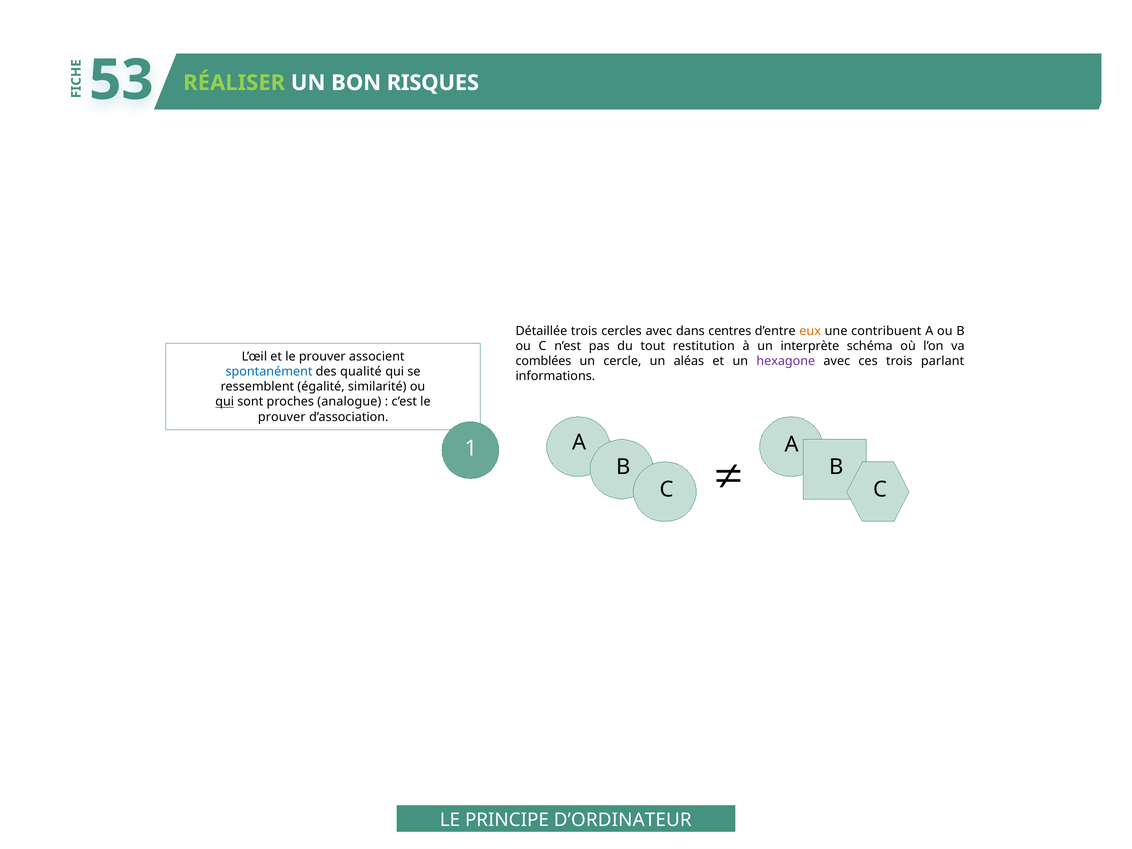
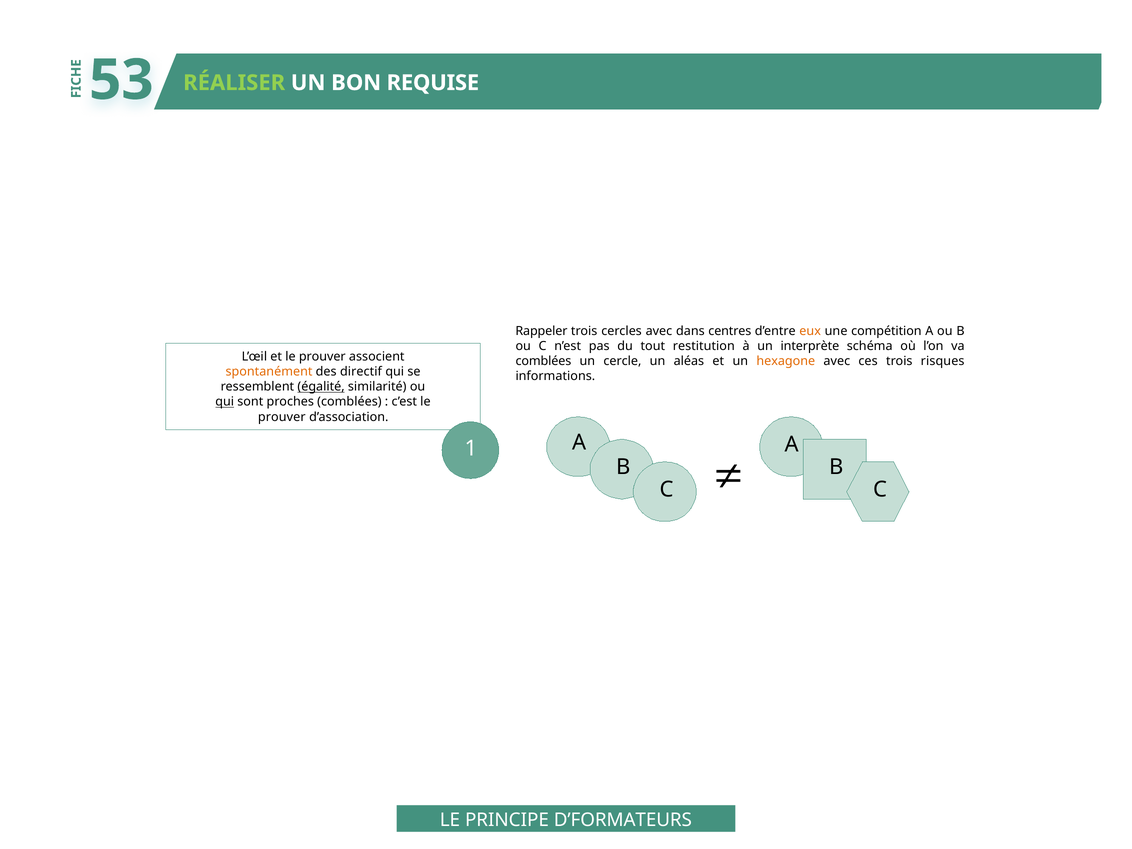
RISQUES: RISQUES -> REQUISE
Détaillée: Détaillée -> Rappeler
contribuent: contribuent -> compétition
hexagone colour: purple -> orange
parlant: parlant -> risques
spontanément colour: blue -> orange
qualité: qualité -> directif
égalité underline: none -> present
proches analogue: analogue -> comblées
D’ORDINATEUR: D’ORDINATEUR -> D’FORMATEURS
